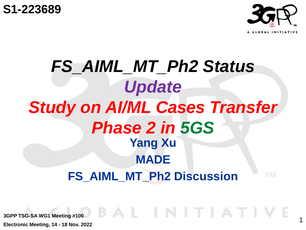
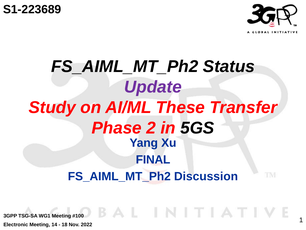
Cases: Cases -> These
5GS colour: green -> black
MADE: MADE -> FINAL
